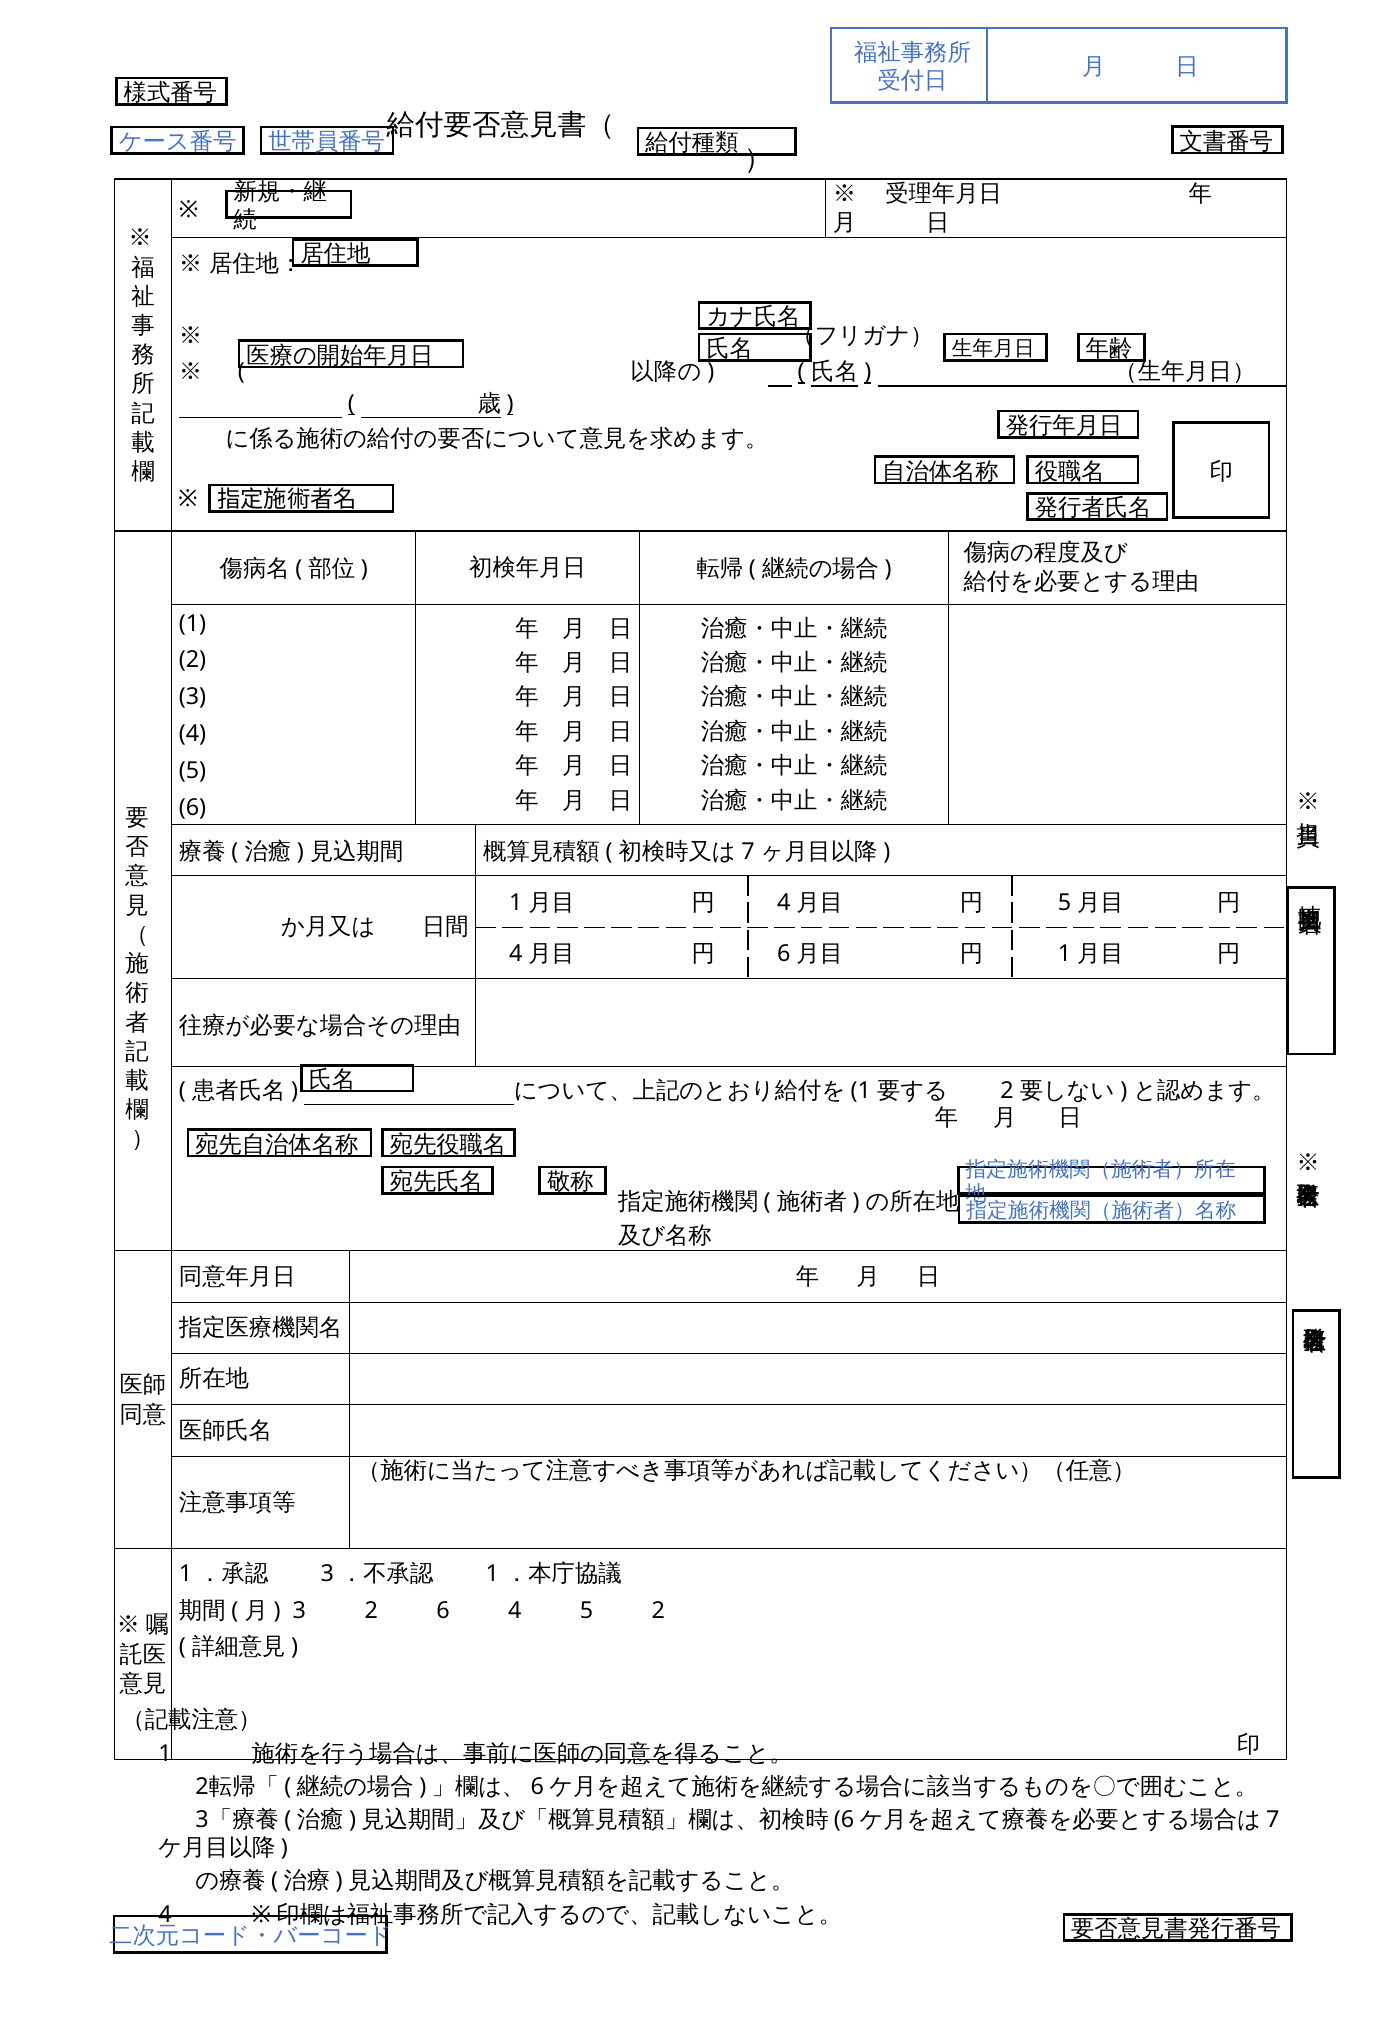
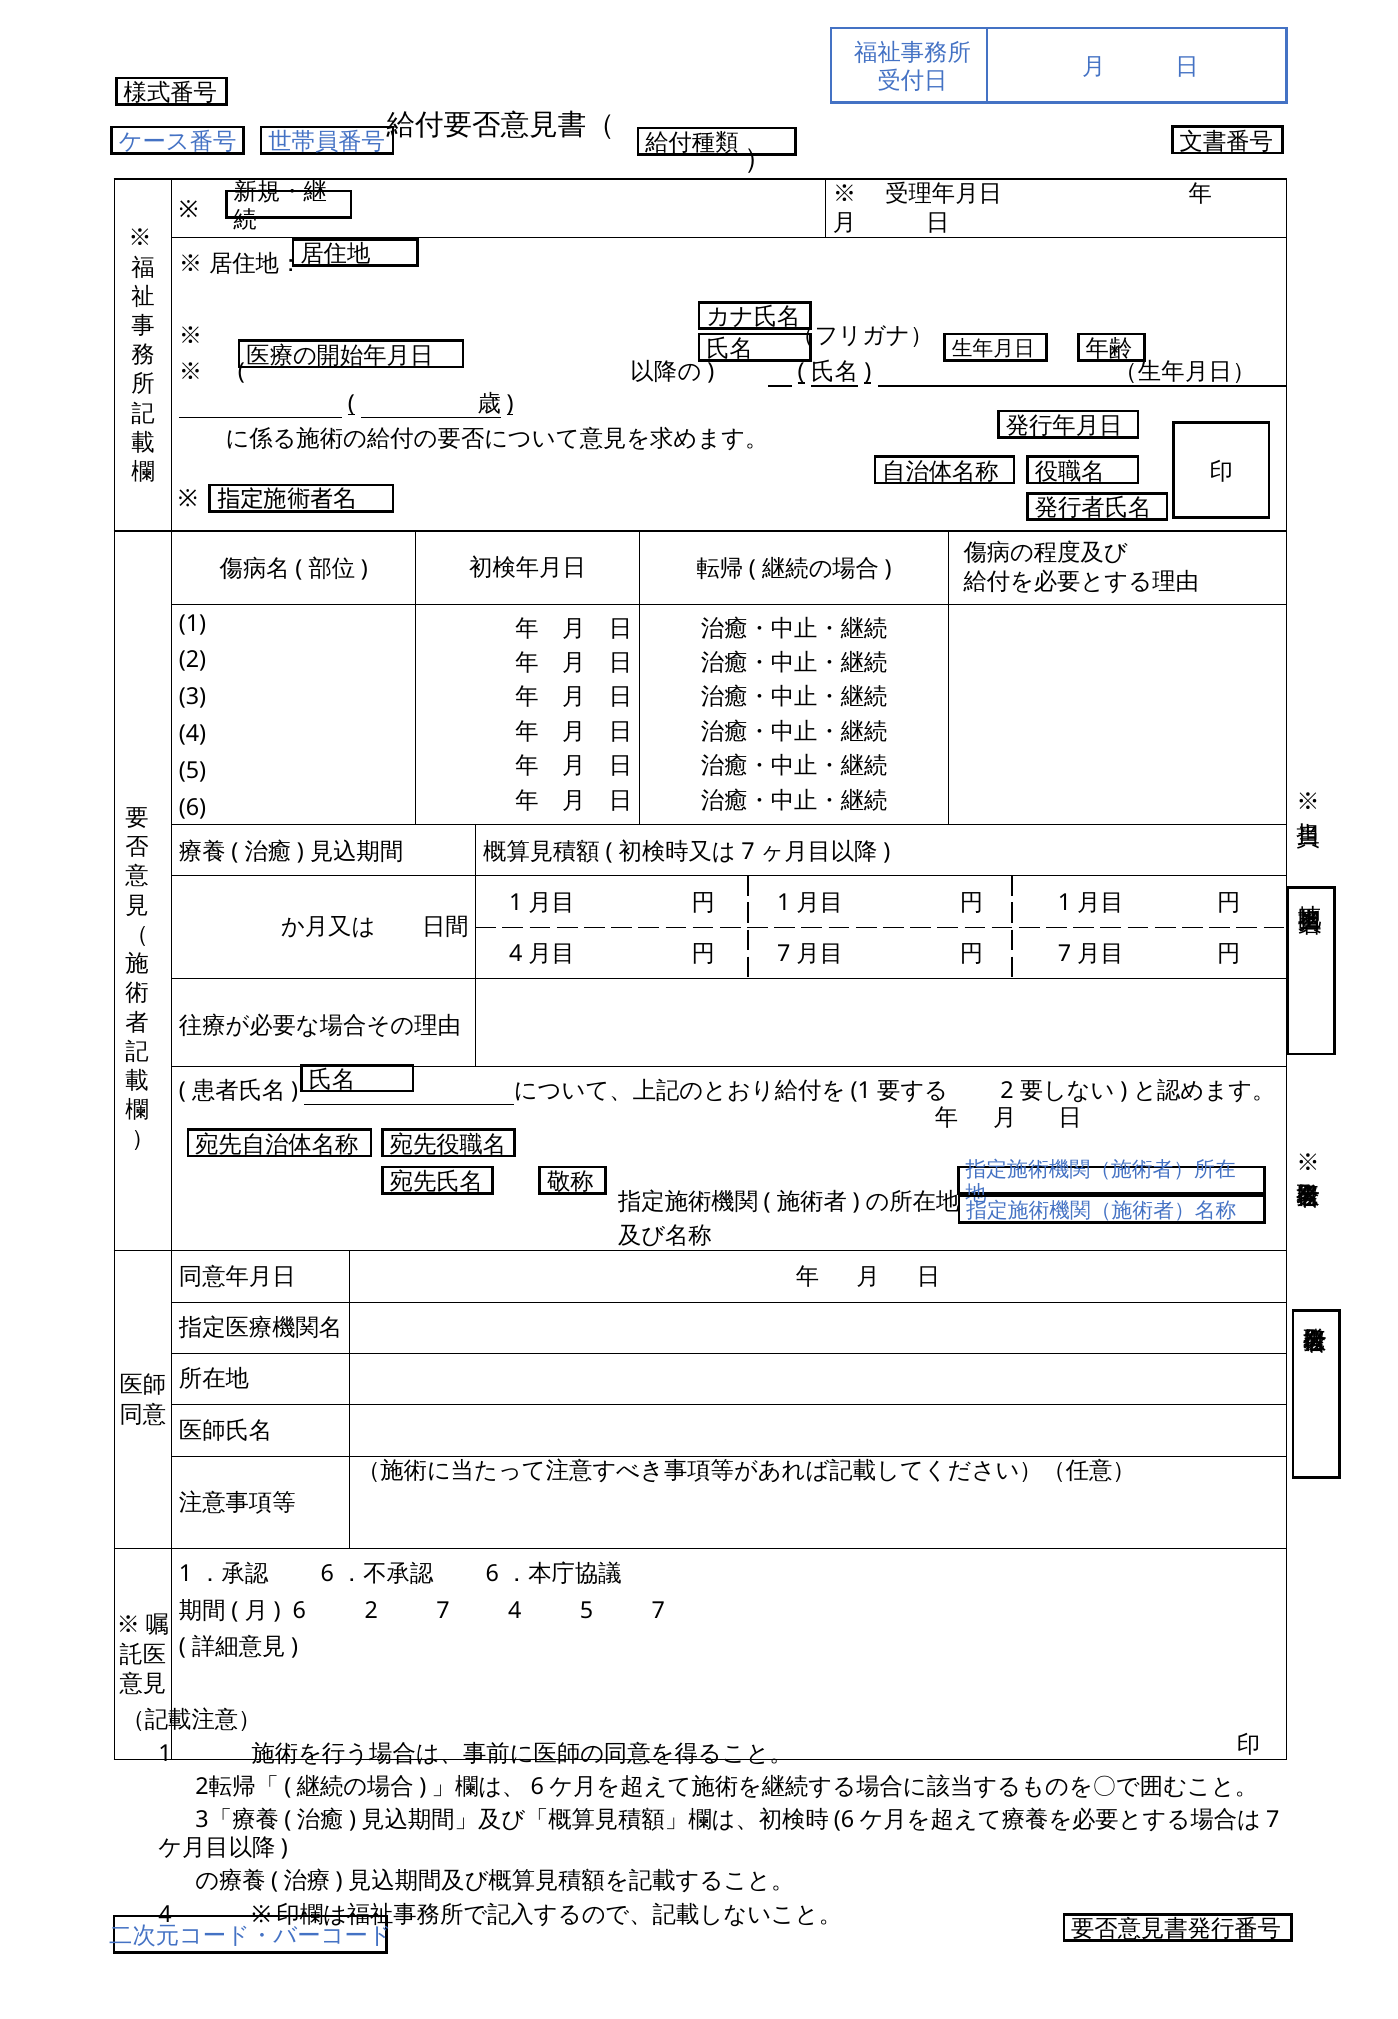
4 at (784, 903): 4 -> 1
5 at (1064, 903): 5 -> 1
6 at (784, 954): 6 -> 7
1 at (1064, 954): 1 -> 7
3 at (327, 1574): 3 -> 6
1 at (492, 1574): 1 -> 6
3 at (299, 1611): 3 -> 6
2 6: 6 -> 7
5 2: 2 -> 7
